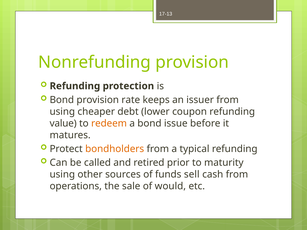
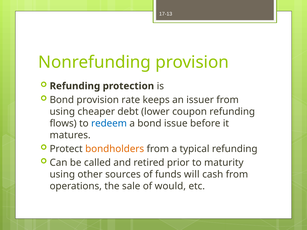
value: value -> flows
redeem colour: orange -> blue
sell: sell -> will
